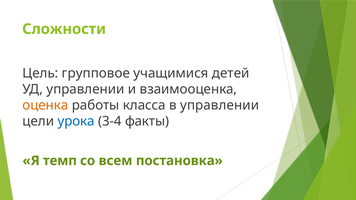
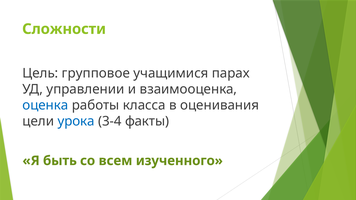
детей: детей -> парах
оценка colour: orange -> blue
в управлении: управлении -> оценивания
темп: темп -> быть
постановка: постановка -> изученного
